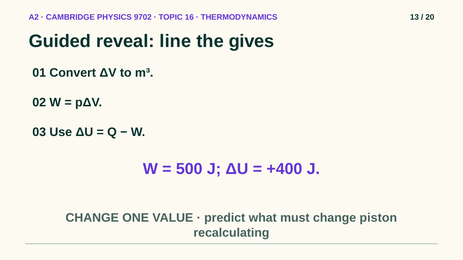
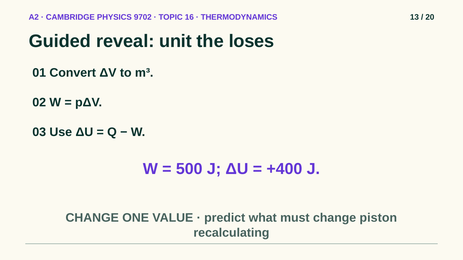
line: line -> unit
gives: gives -> loses
